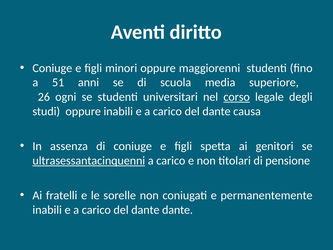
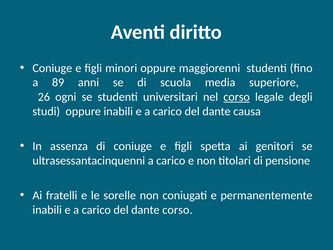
51: 51 -> 89
ultrasessantacinquenni underline: present -> none
dante dante: dante -> corso
